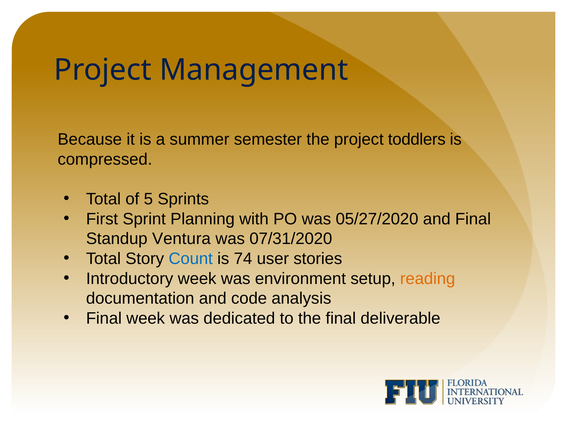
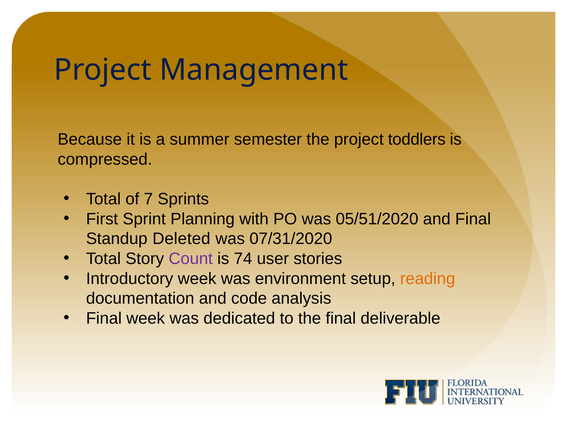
5: 5 -> 7
05/27/2020: 05/27/2020 -> 05/51/2020
Ventura: Ventura -> Deleted
Count colour: blue -> purple
